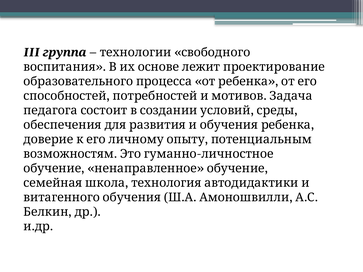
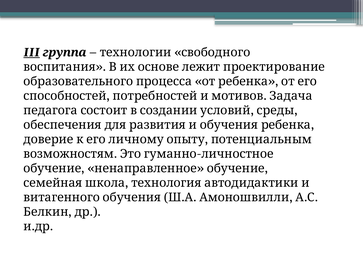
III underline: none -> present
